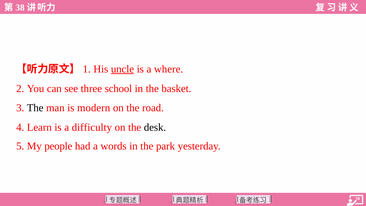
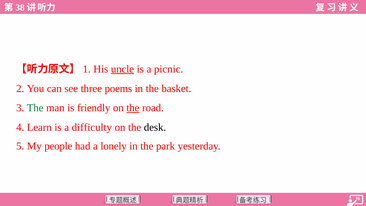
where: where -> picnic
school: school -> poems
The at (35, 108) colour: black -> green
modern: modern -> friendly
the at (133, 108) underline: none -> present
words: words -> lonely
